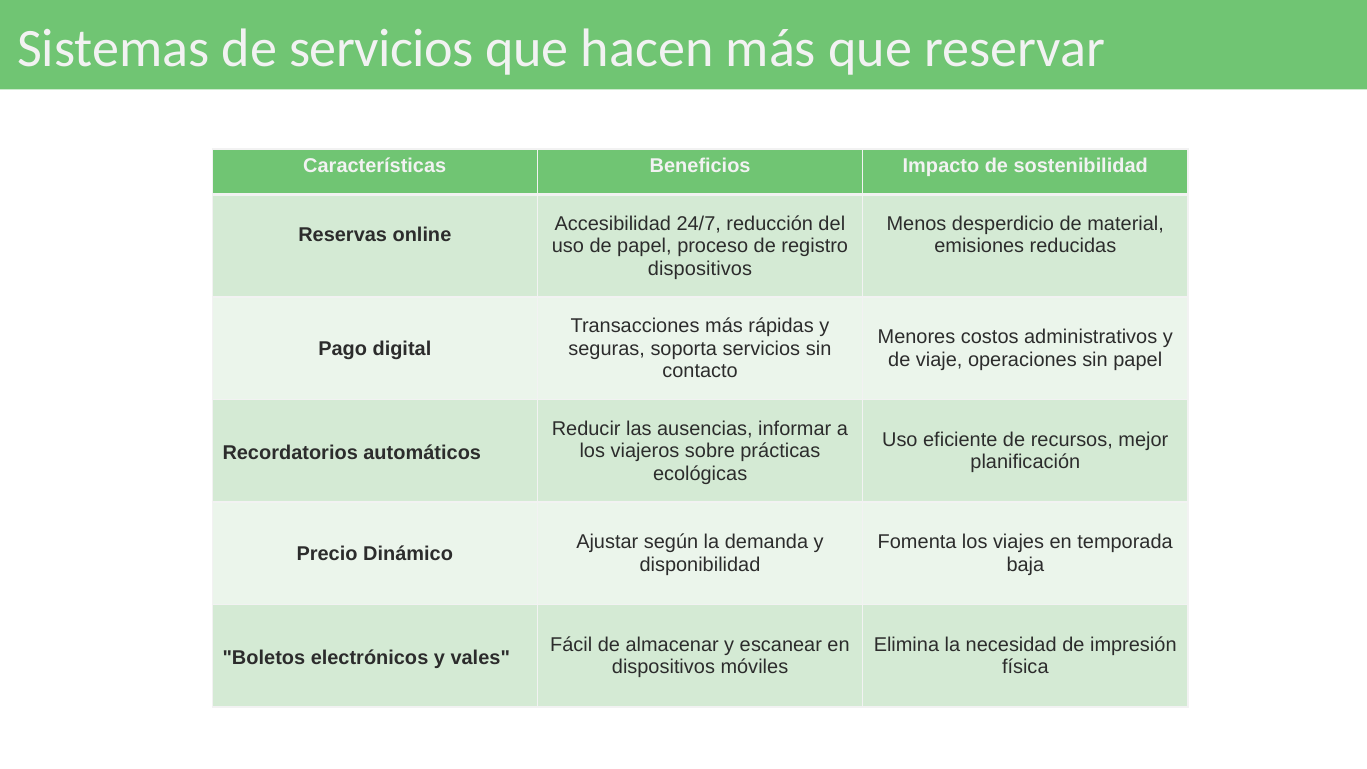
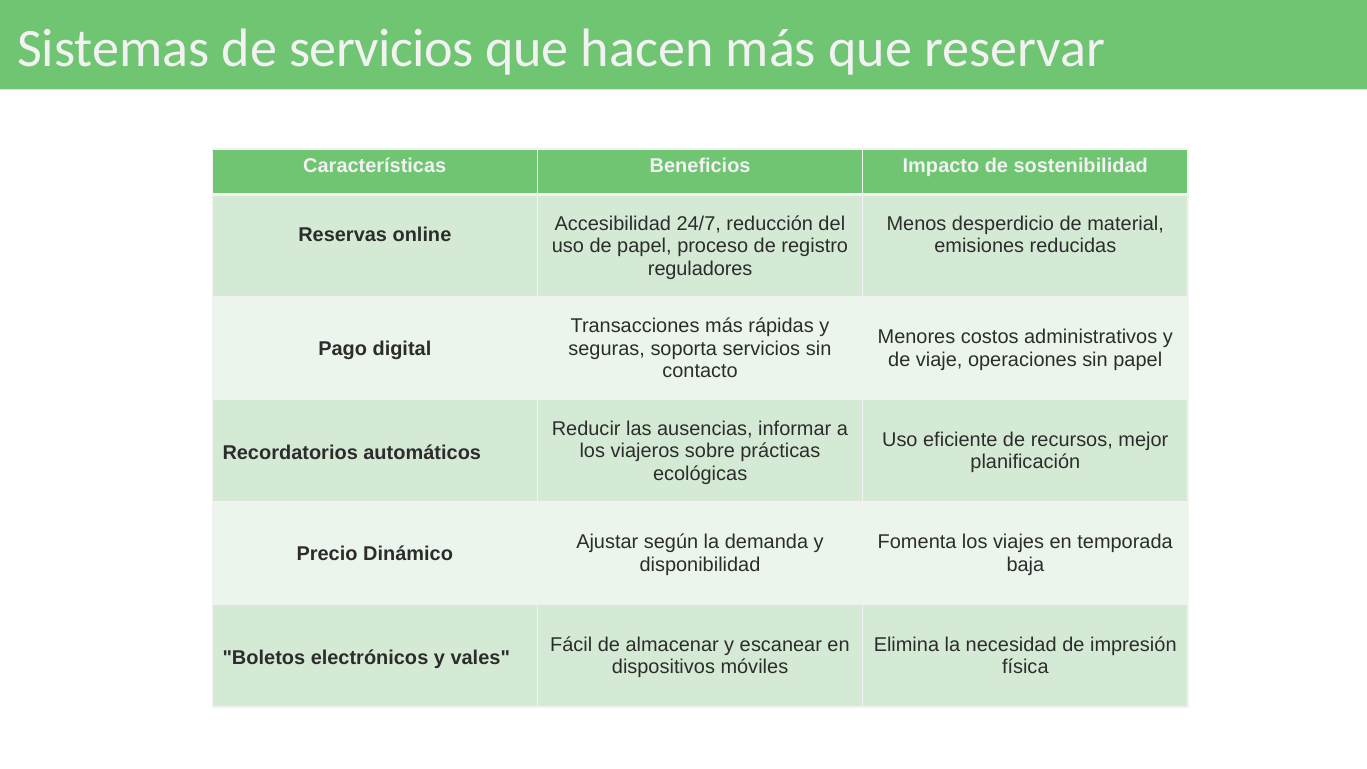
dispositivos at (700, 268): dispositivos -> reguladores
